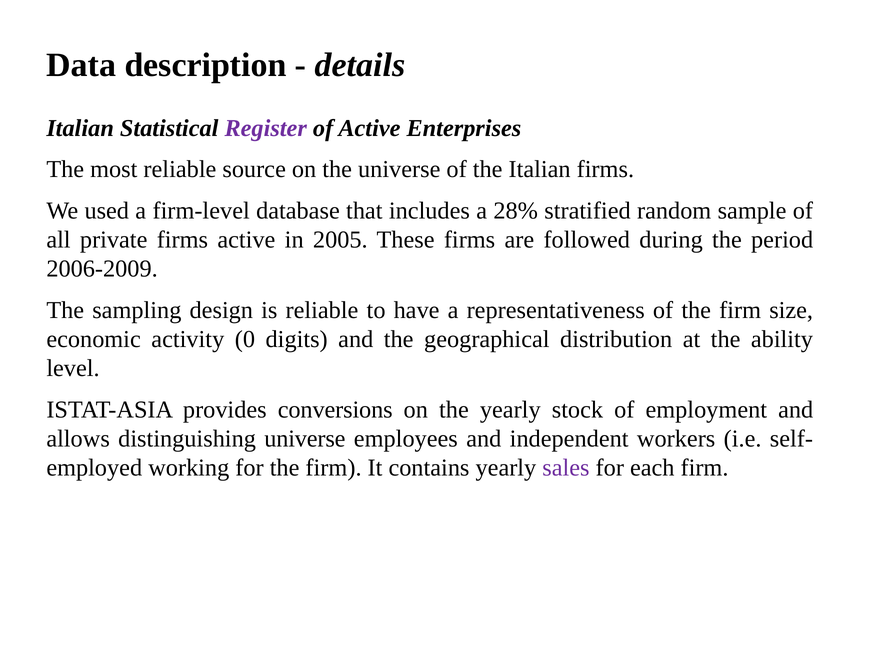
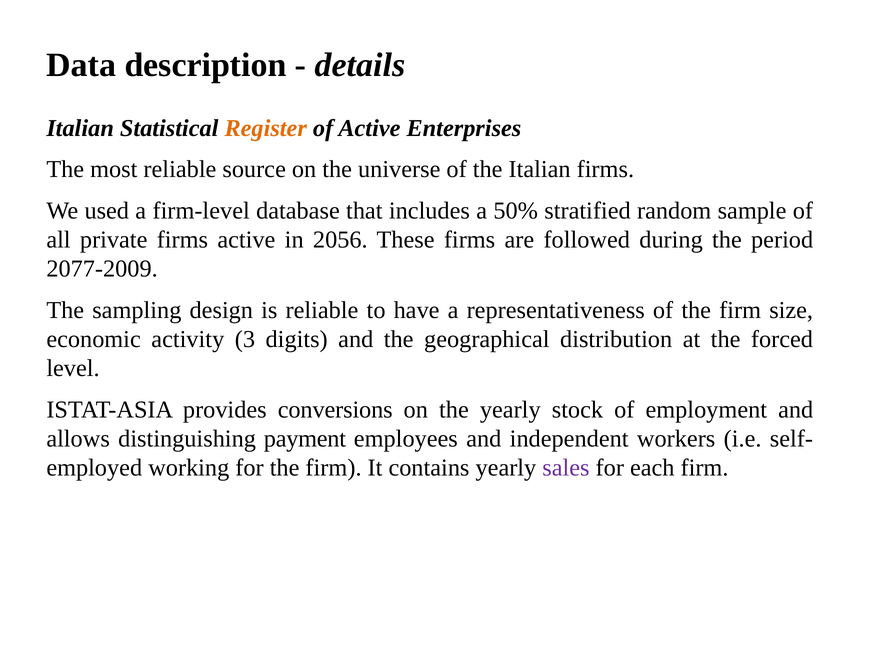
Register colour: purple -> orange
28%: 28% -> 50%
2005: 2005 -> 2056
2006-2009: 2006-2009 -> 2077-2009
0: 0 -> 3
ability: ability -> forced
distinguishing universe: universe -> payment
